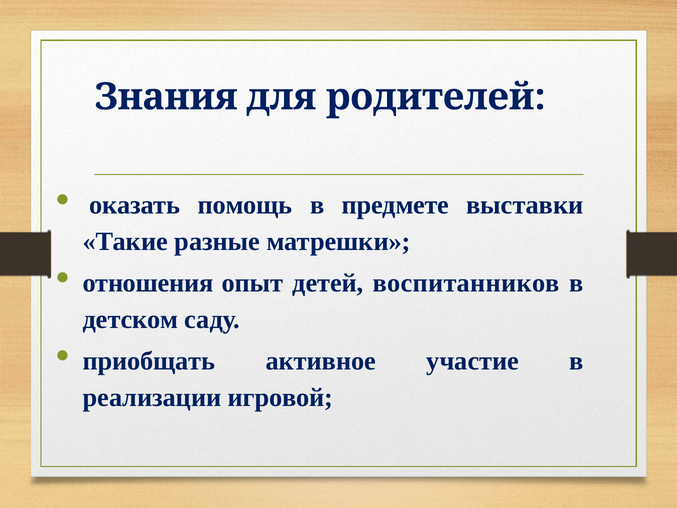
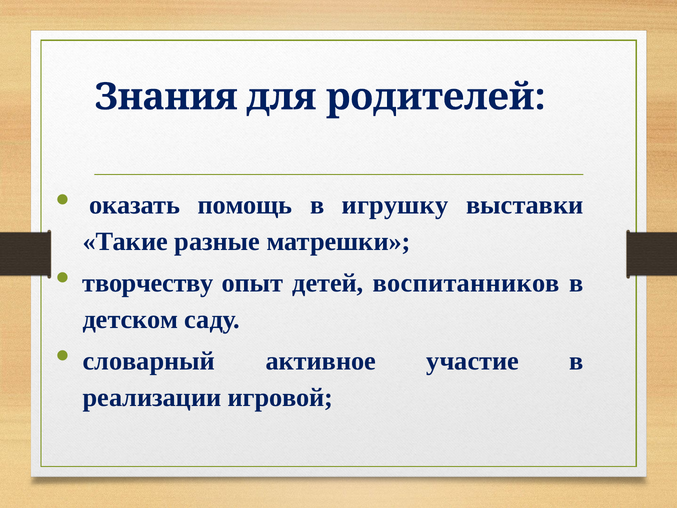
предмете: предмете -> игрушку
отношения: отношения -> творчеству
приобщать: приобщать -> словарный
